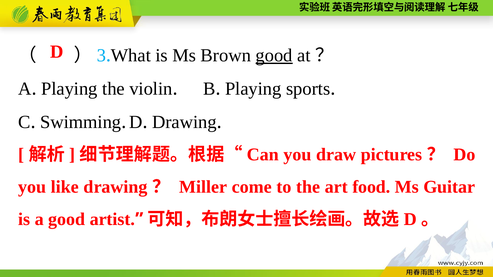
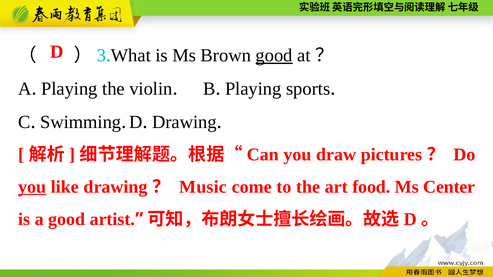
you at (32, 187) underline: none -> present
Miller: Miller -> Music
Guitar: Guitar -> Center
